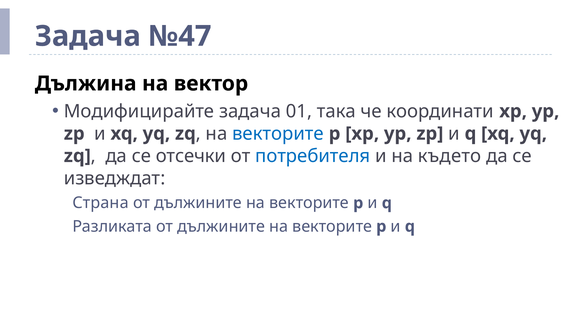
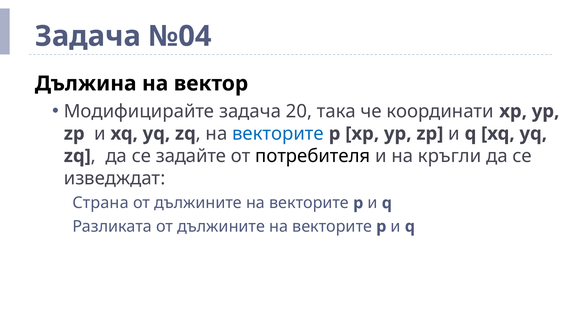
№47: №47 -> №04
01: 01 -> 20
отсечки: отсечки -> задайте
потребителя colour: blue -> black
където: където -> кръгли
